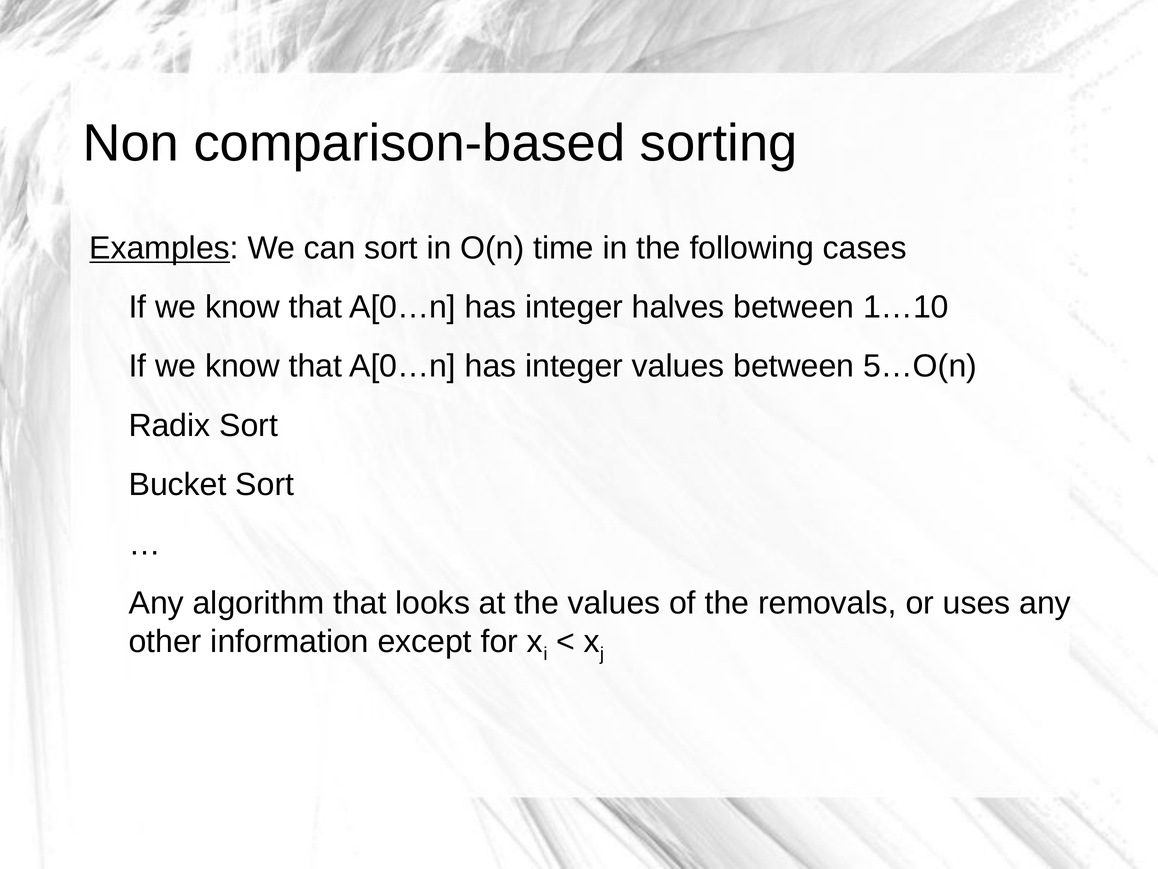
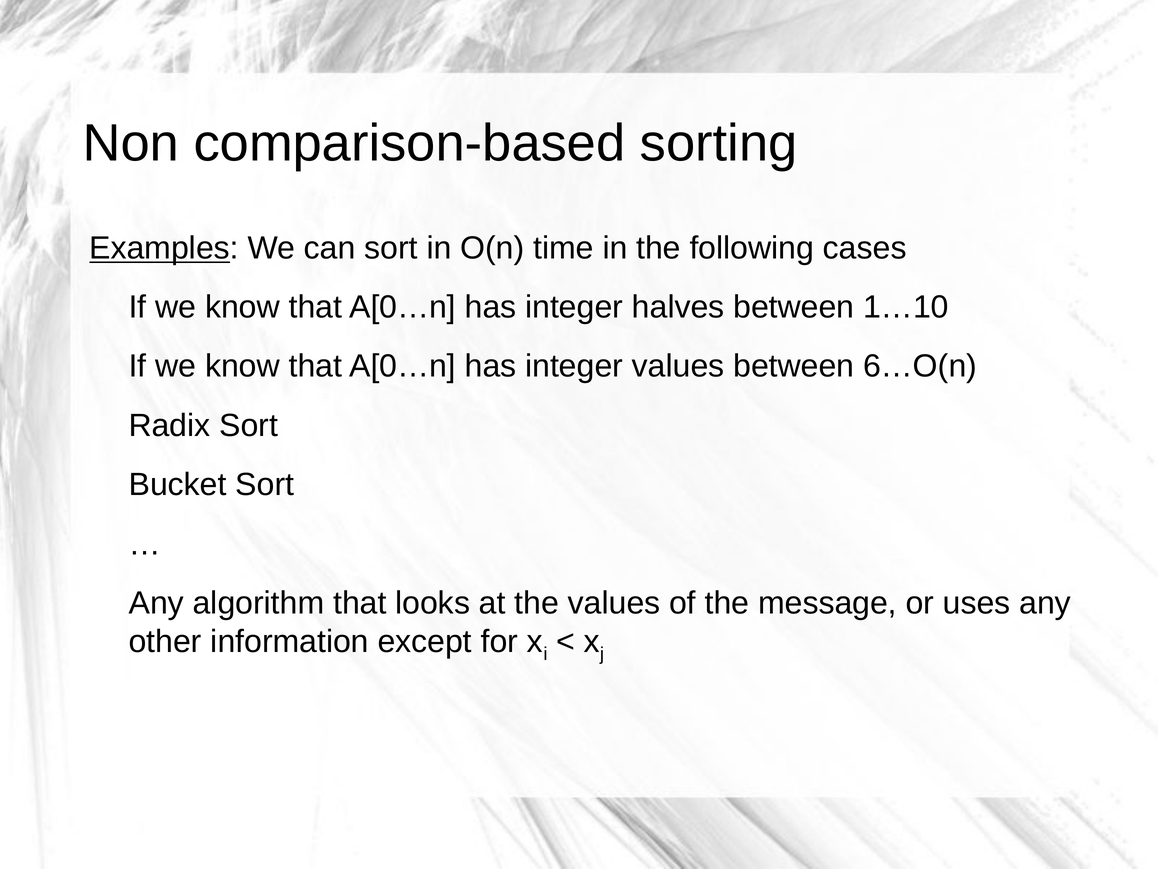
5…O(n: 5…O(n -> 6…O(n
removals: removals -> message
